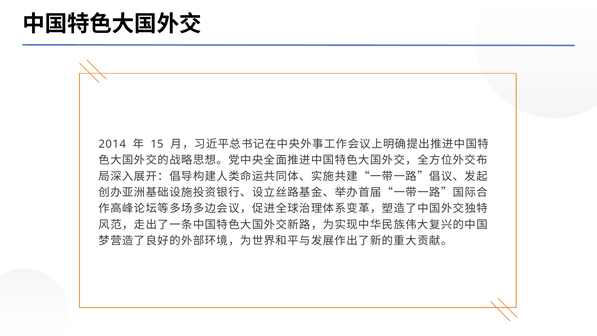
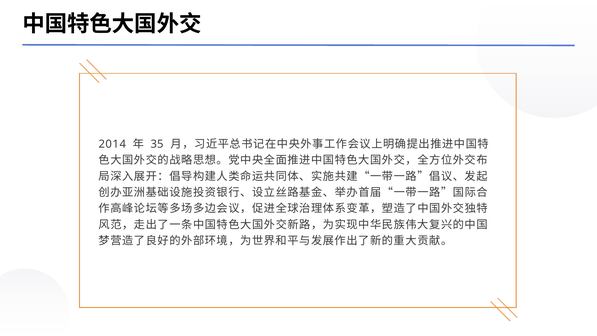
15: 15 -> 35
